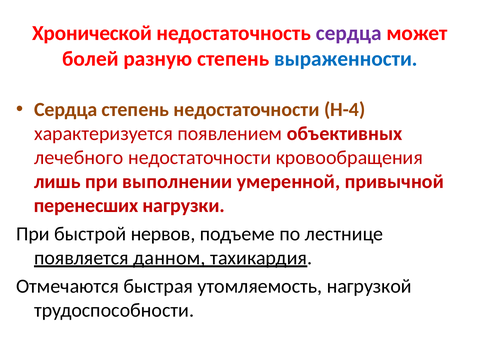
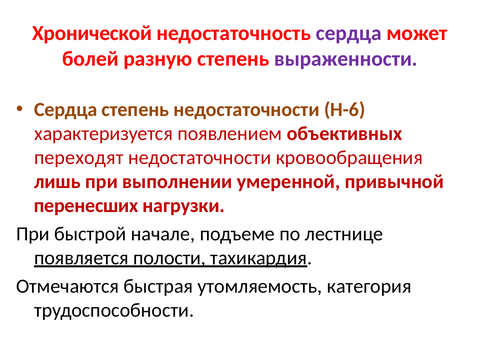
выраженности colour: blue -> purple
Н-4: Н-4 -> Н-6
лечебного: лечебного -> переходят
нервов: нервов -> начале
данном: данном -> полости
нагрузкой: нагрузкой -> категория
